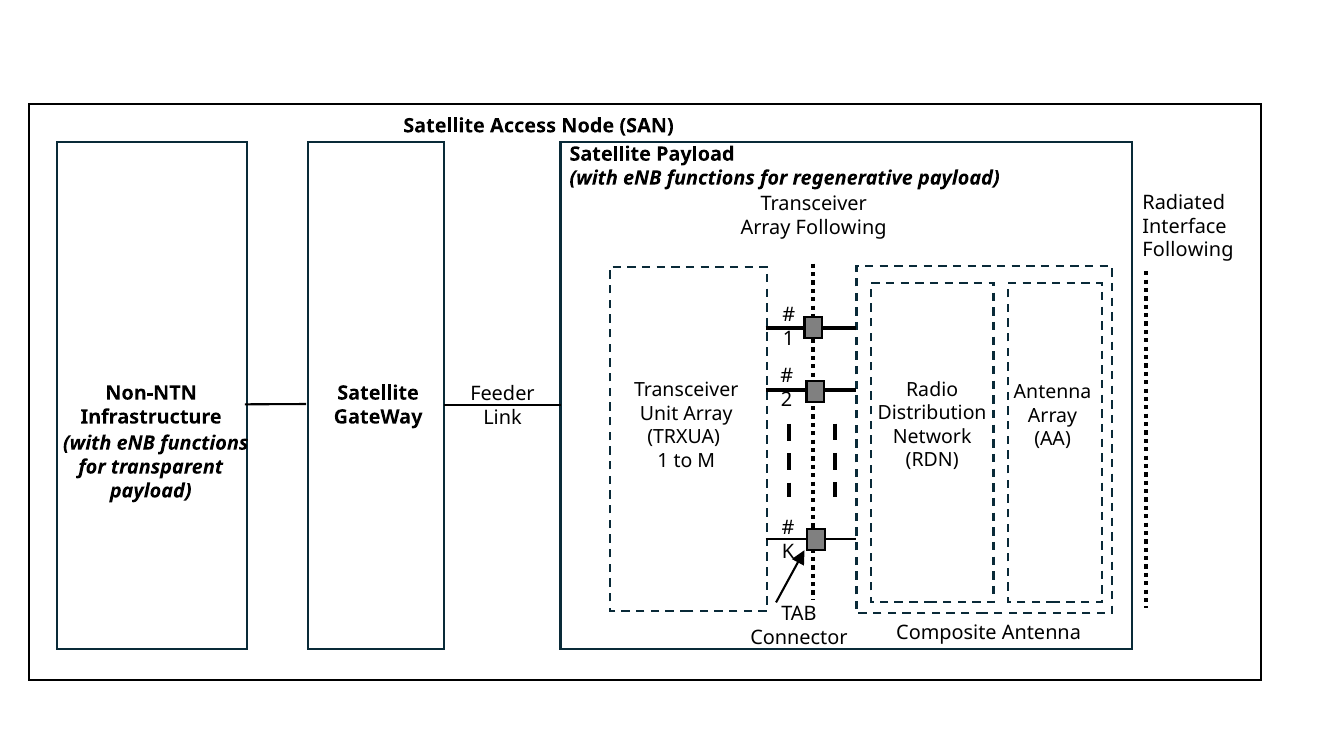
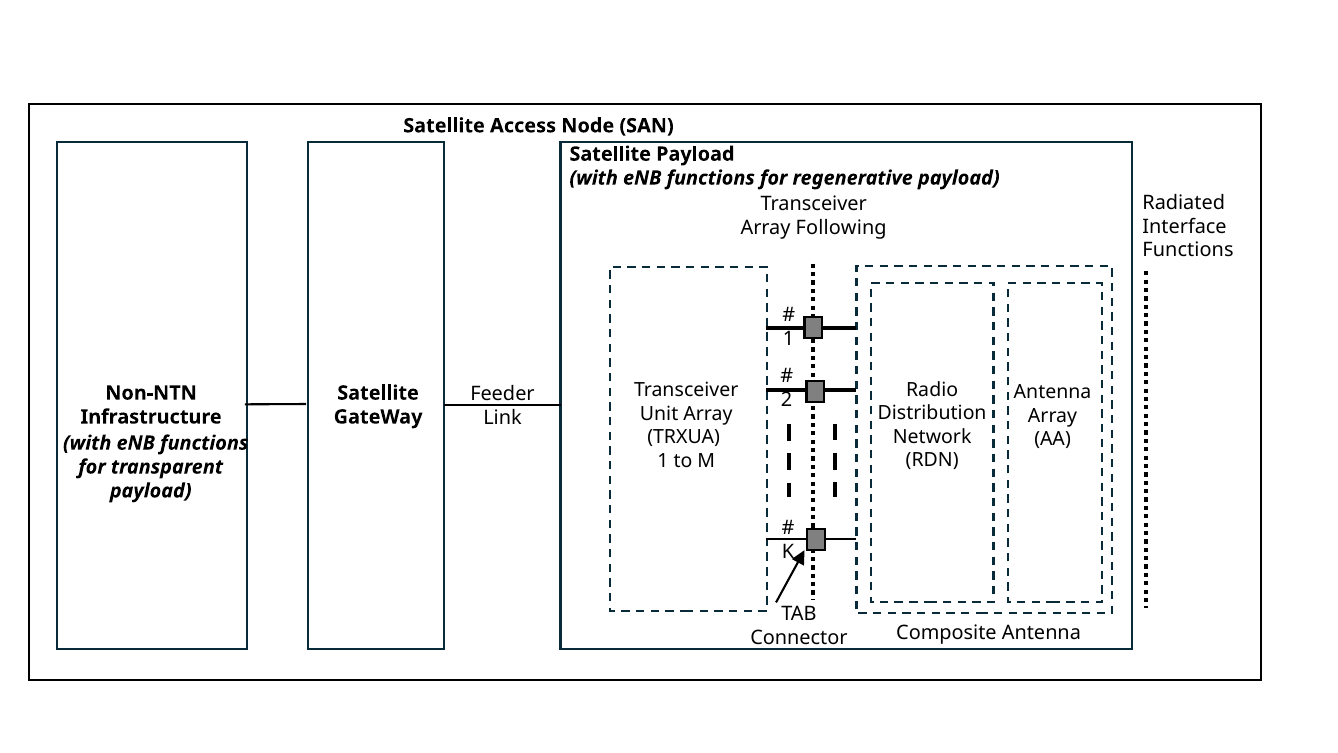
Following at (1188, 250): Following -> Functions
